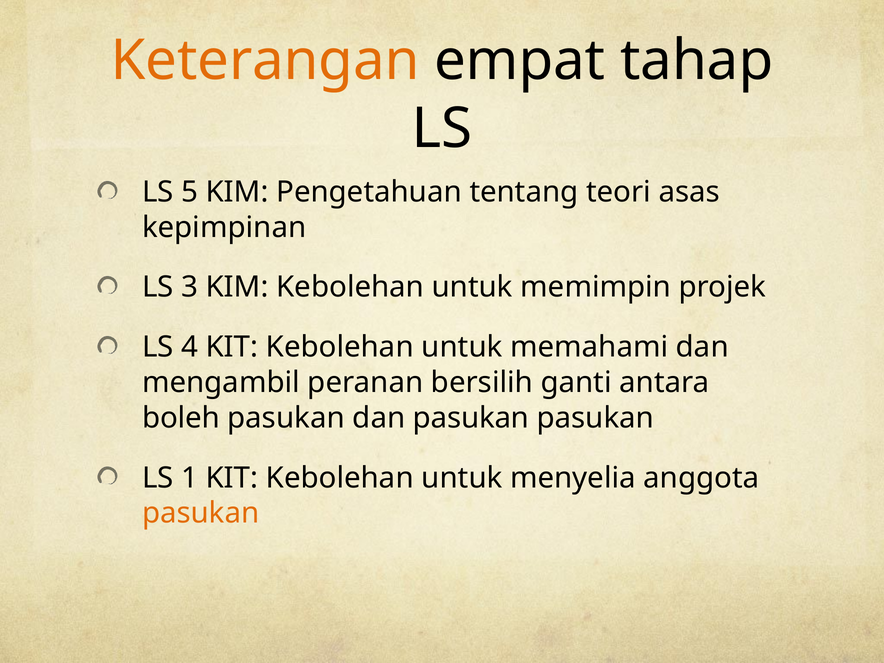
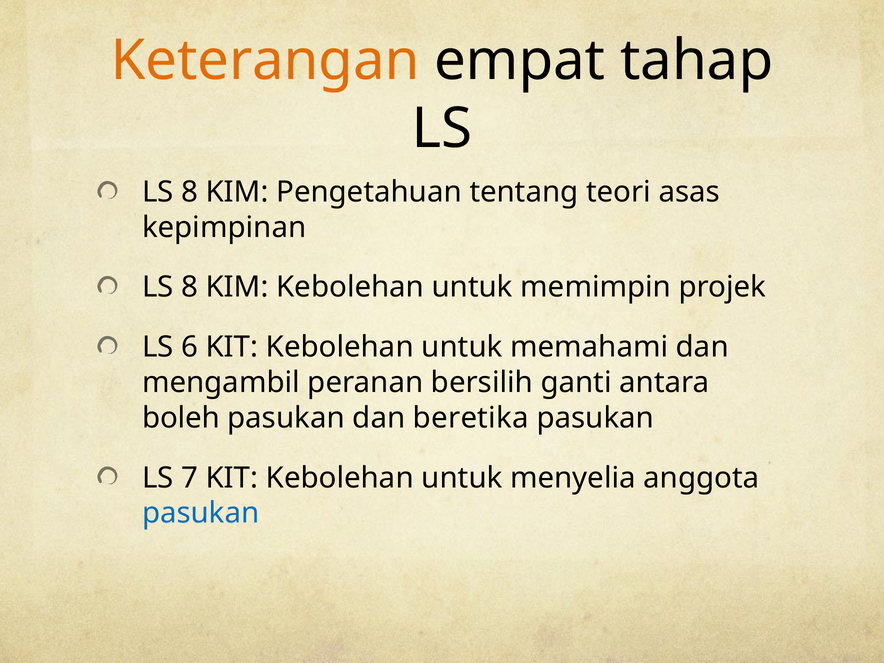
5 at (190, 192): 5 -> 8
3 at (190, 287): 3 -> 8
4: 4 -> 6
dan pasukan: pasukan -> beretika
1: 1 -> 7
pasukan at (201, 513) colour: orange -> blue
